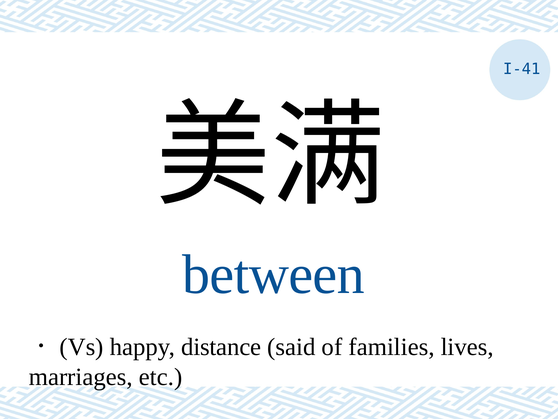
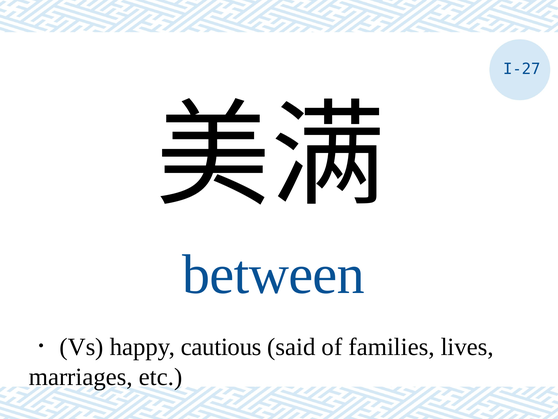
I-41: I-41 -> I-27
distance: distance -> cautious
